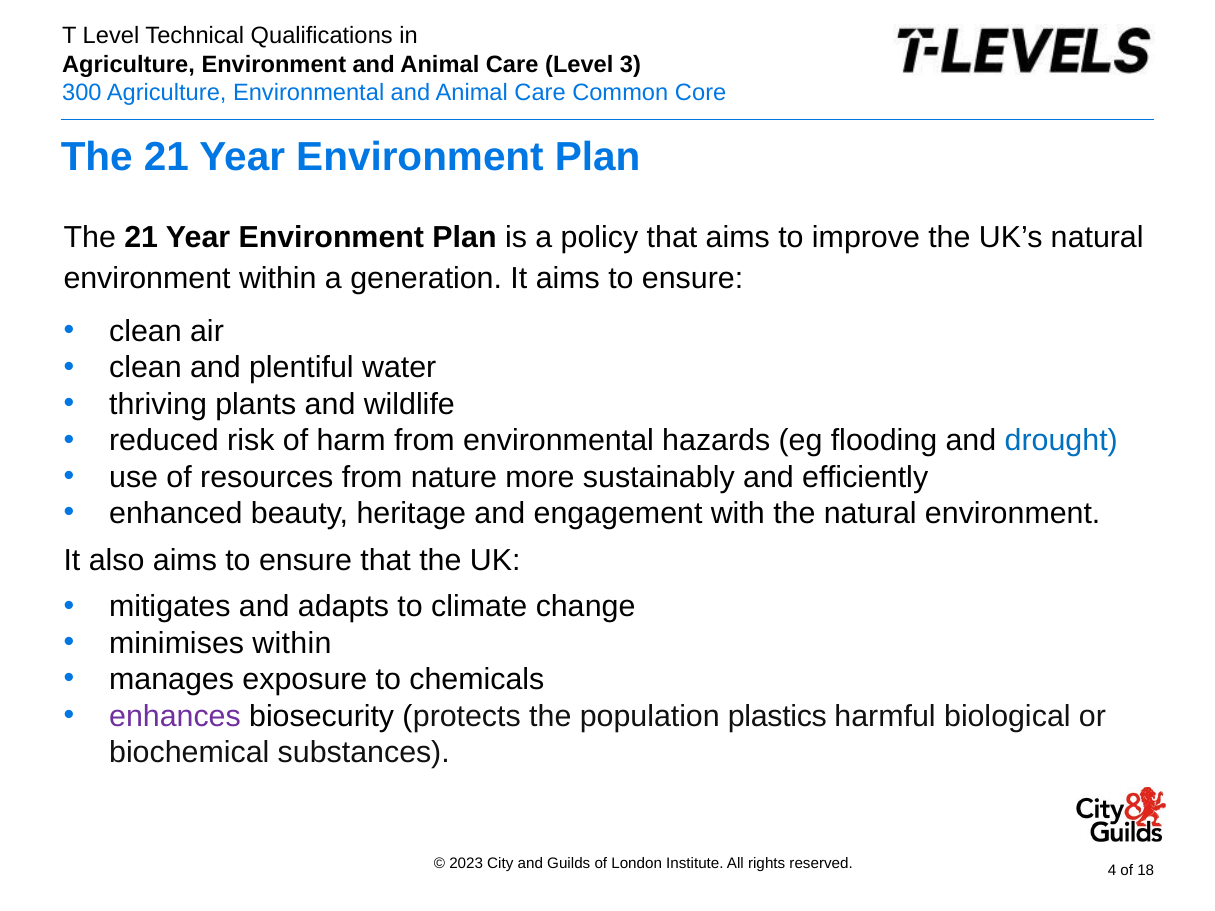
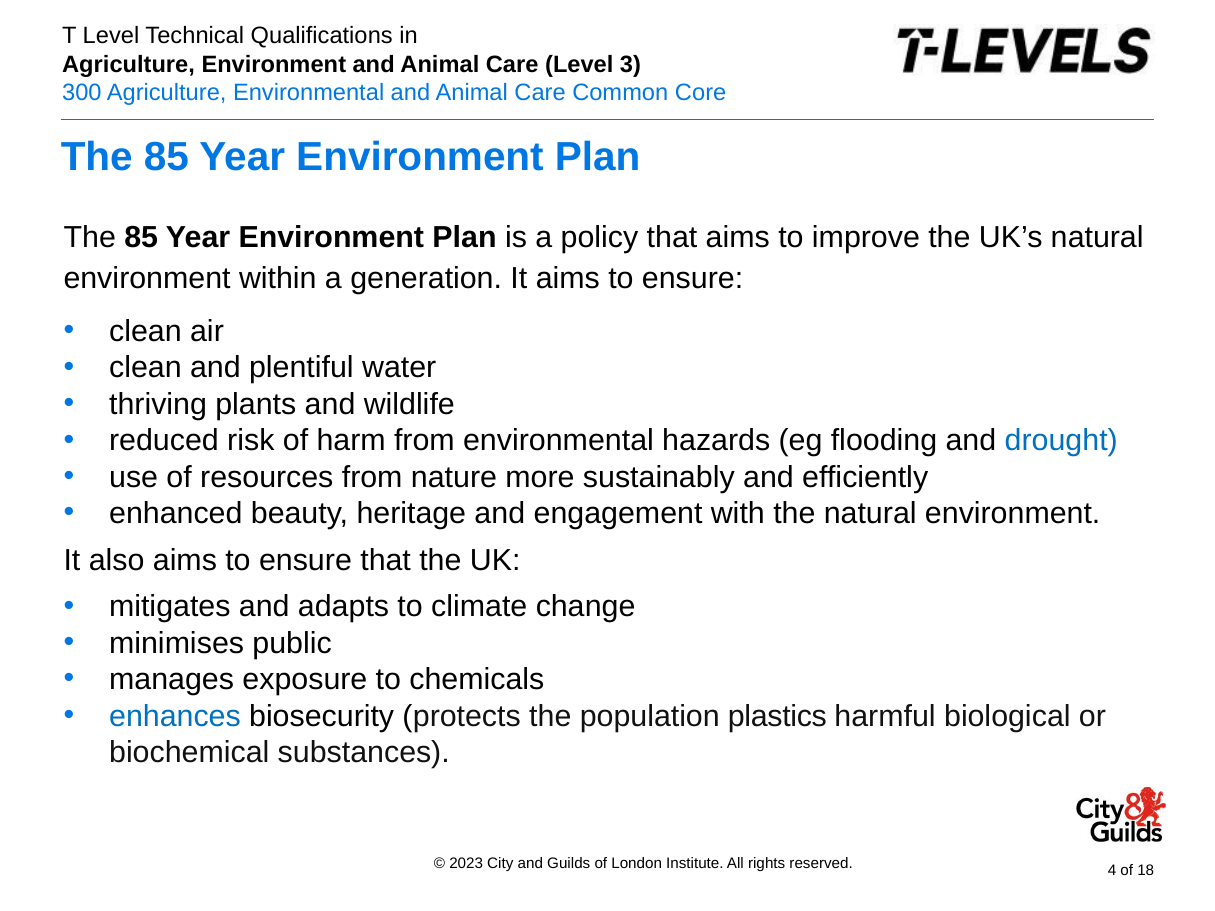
21 at (166, 157): 21 -> 85
21 at (141, 238): 21 -> 85
minimises within: within -> public
enhances colour: purple -> blue
